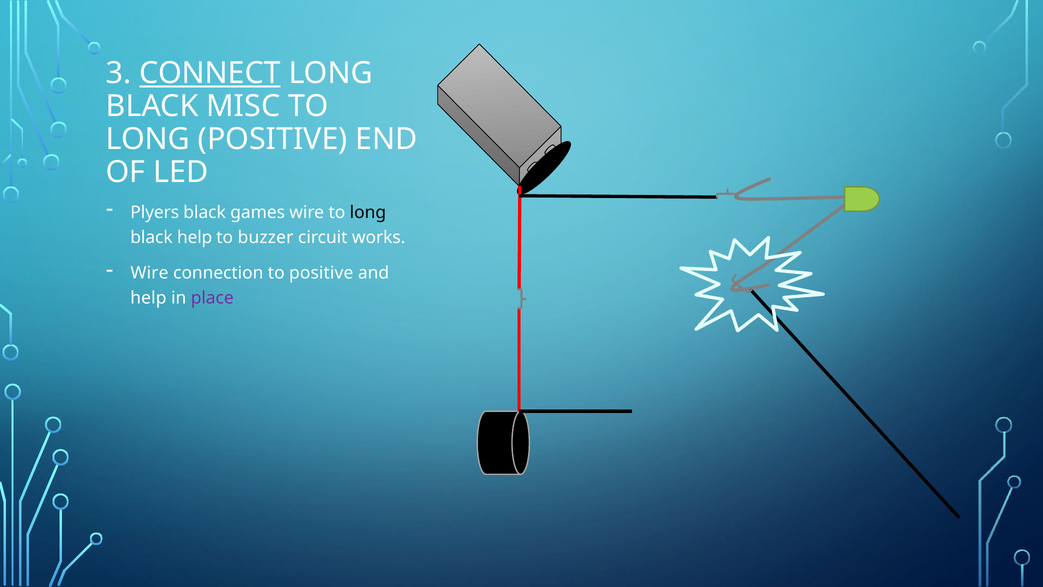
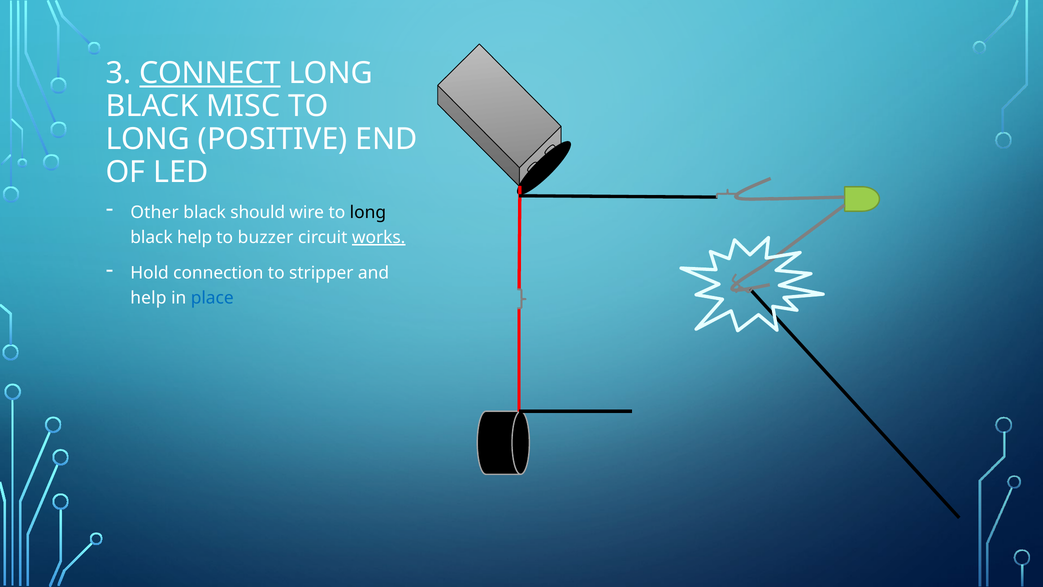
Plyers: Plyers -> Other
games: games -> should
works underline: none -> present
Wire at (149, 273): Wire -> Hold
to positive: positive -> stripper
place colour: purple -> blue
